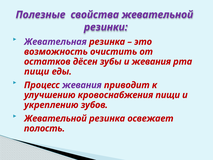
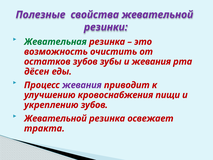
Жевательная colour: purple -> green
остатков дёсен: дёсен -> зубов
пищи at (37, 71): пищи -> дёсен
полость: полость -> тракта
